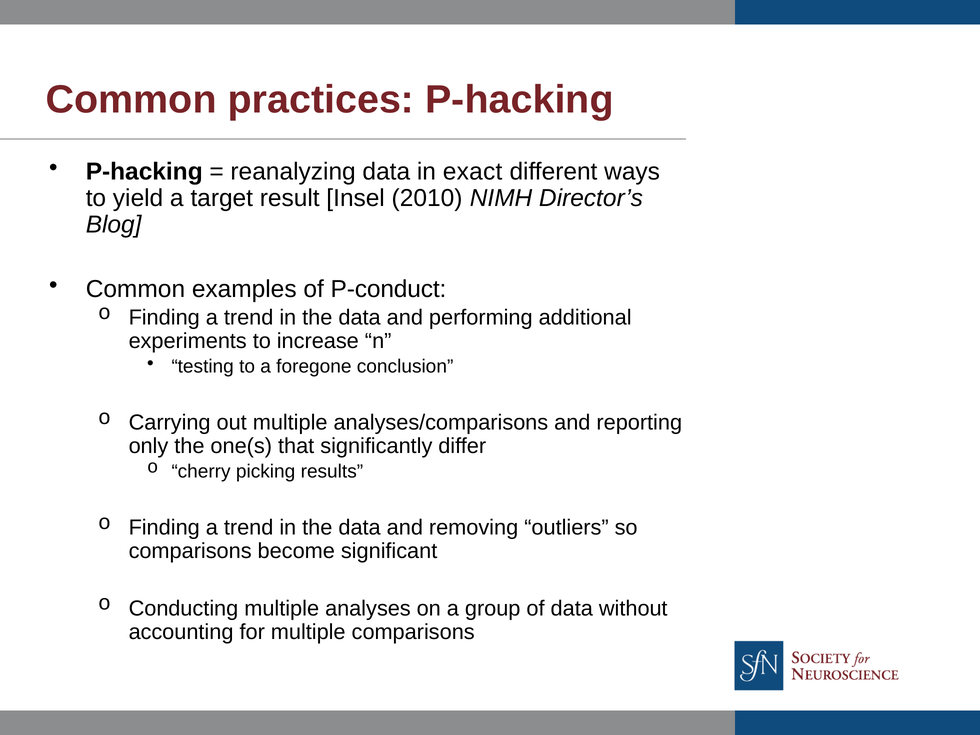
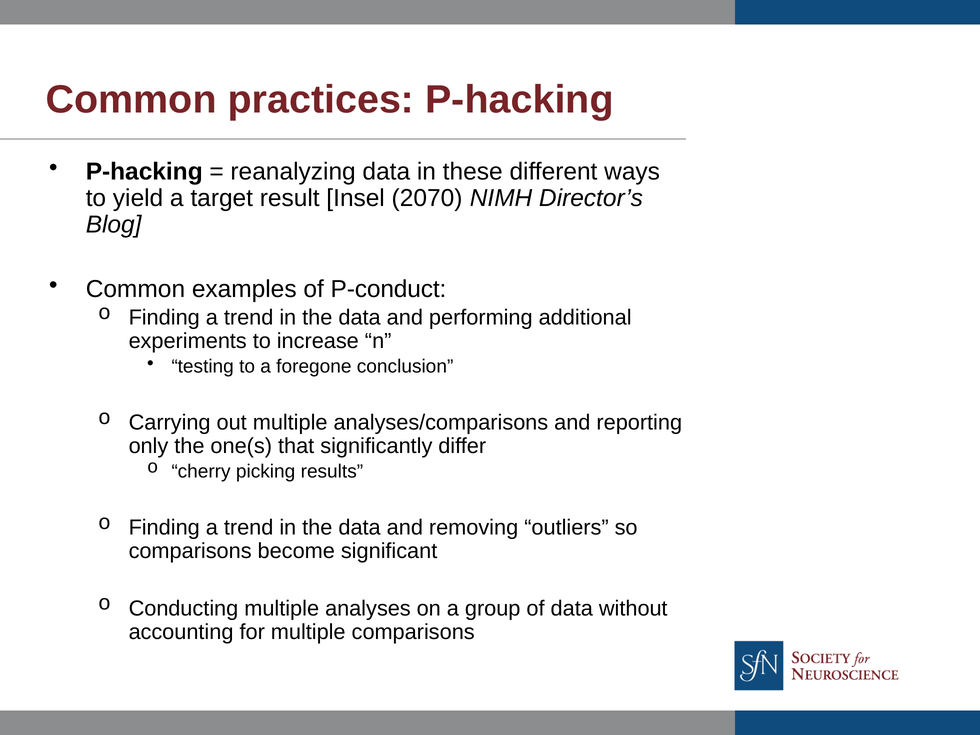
exact: exact -> these
2010: 2010 -> 2070
